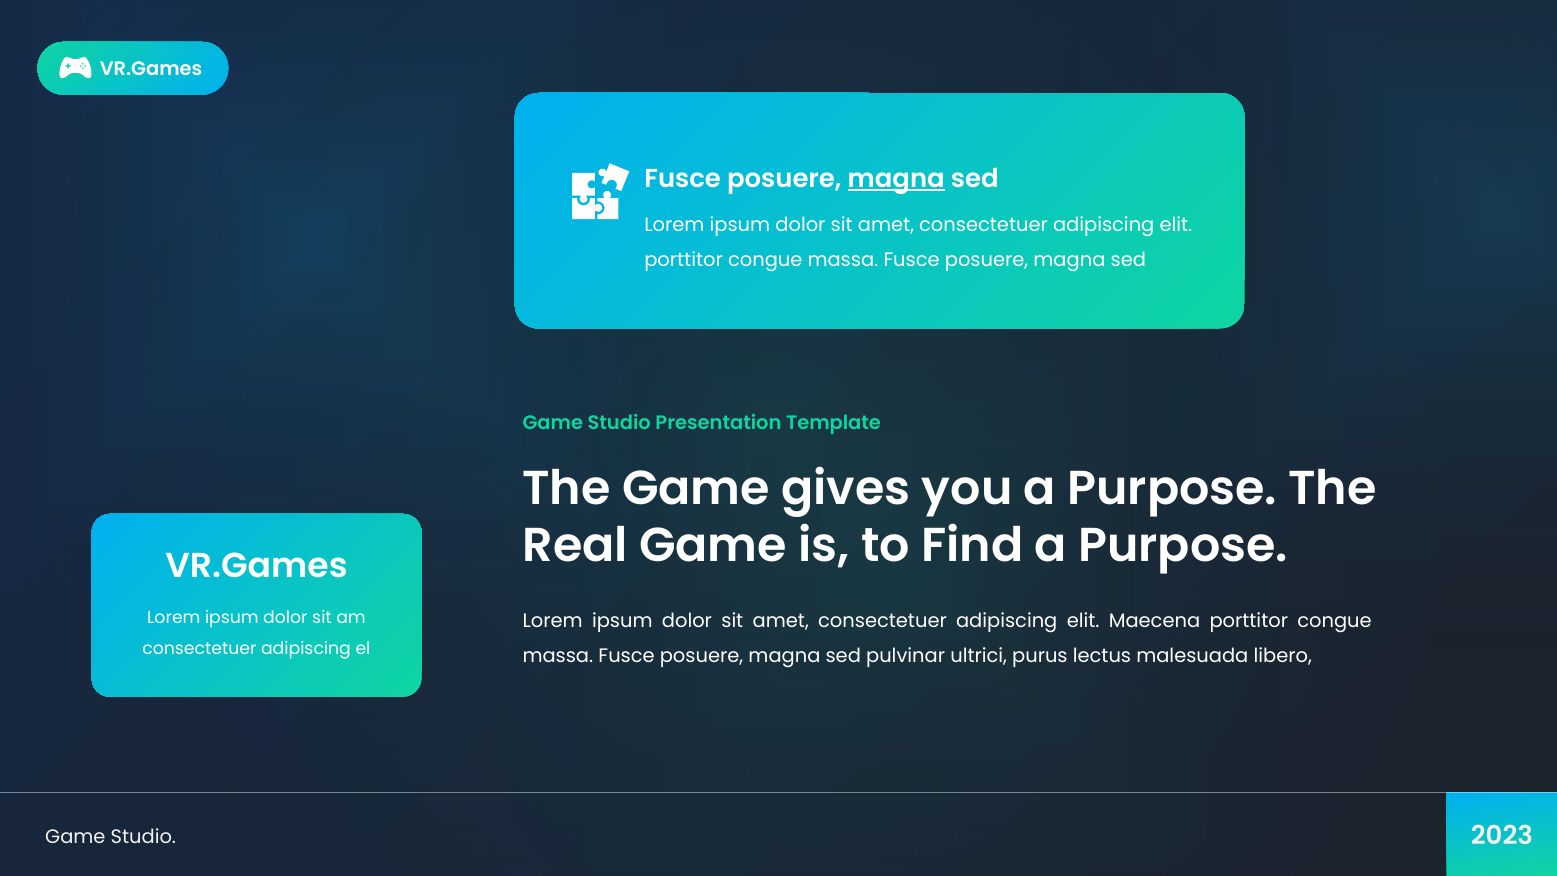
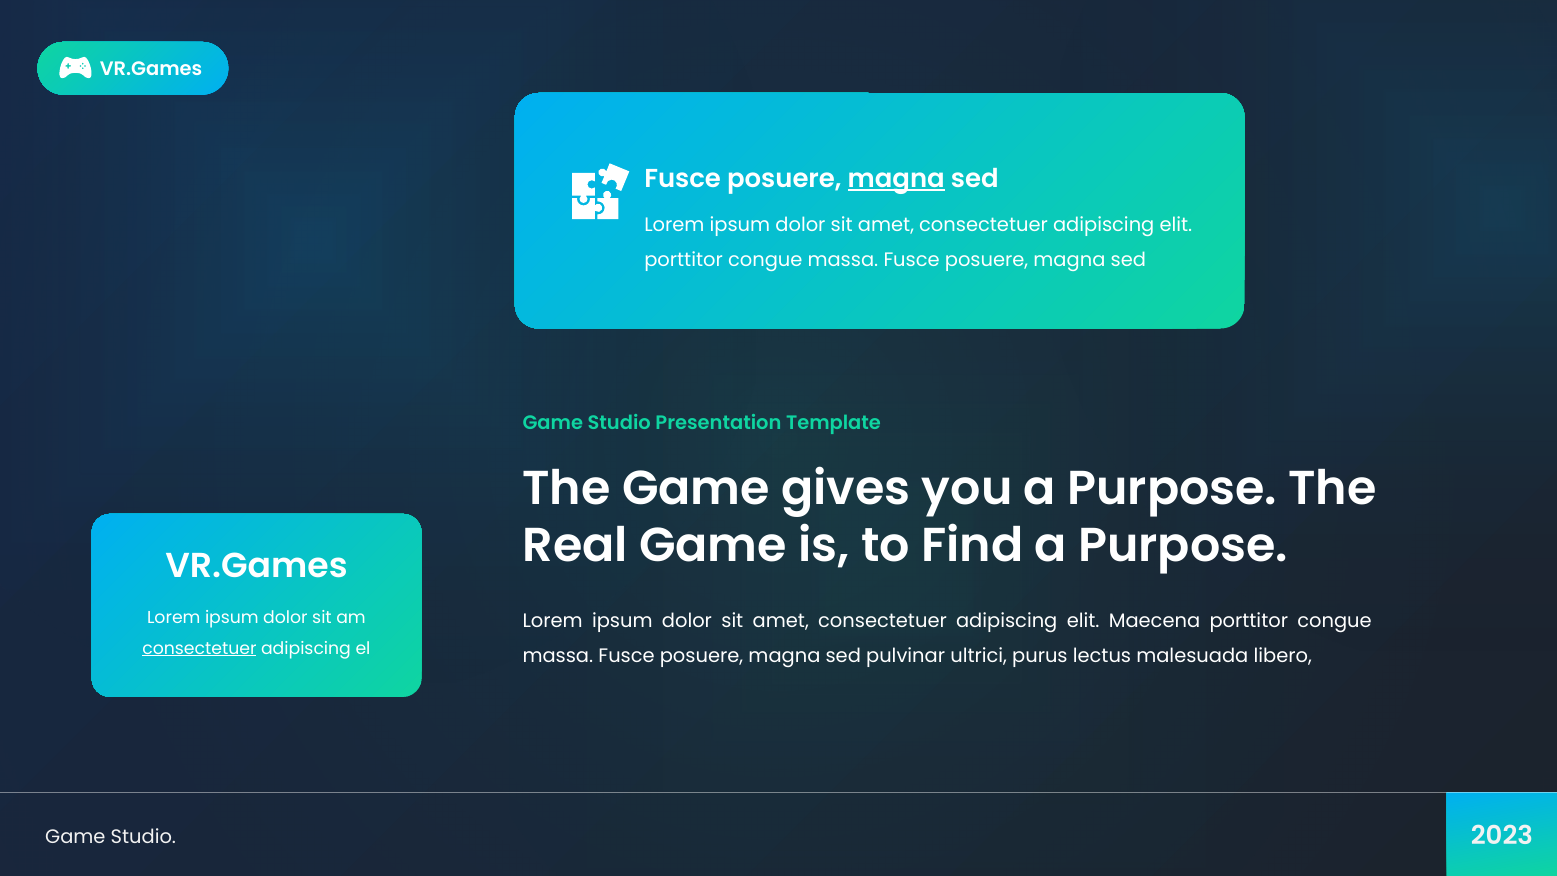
consectetuer at (199, 648) underline: none -> present
